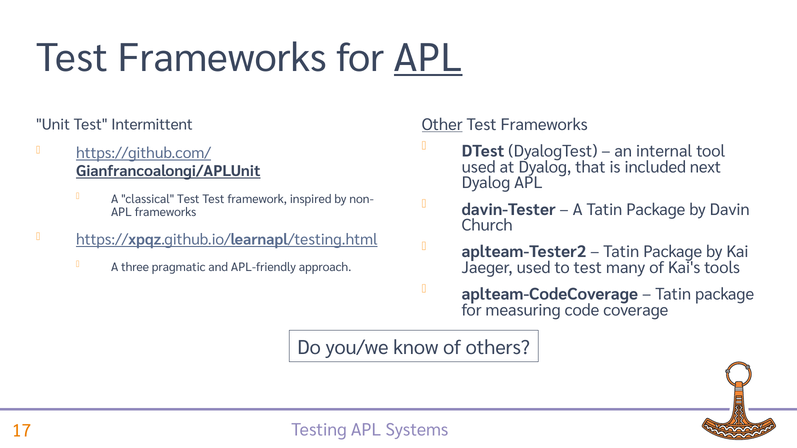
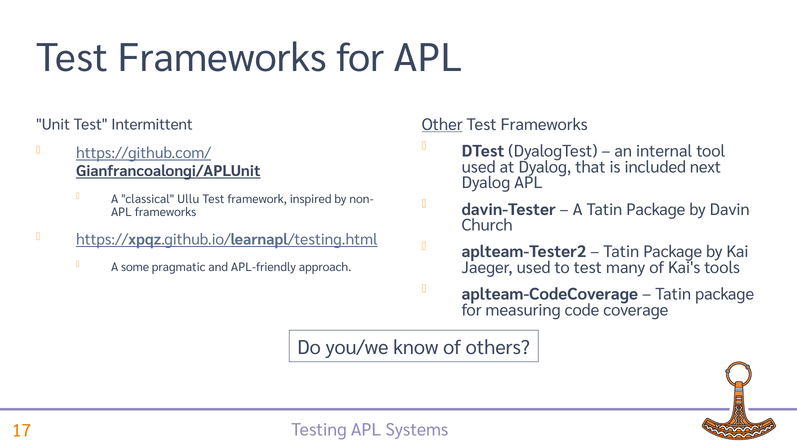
APL at (428, 58) underline: present -> none
classical Test: Test -> Ullu
three: three -> some
